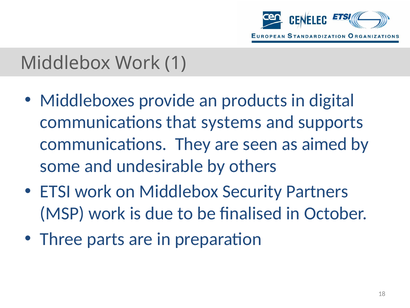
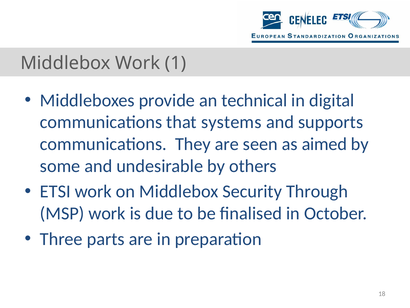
products: products -> technical
Partners: Partners -> Through
